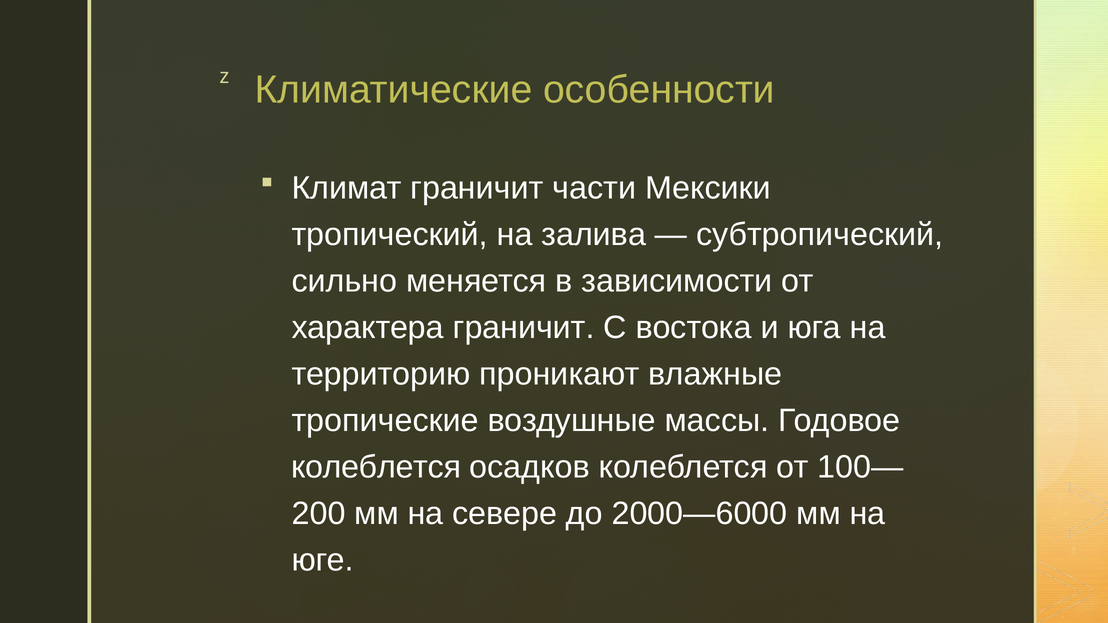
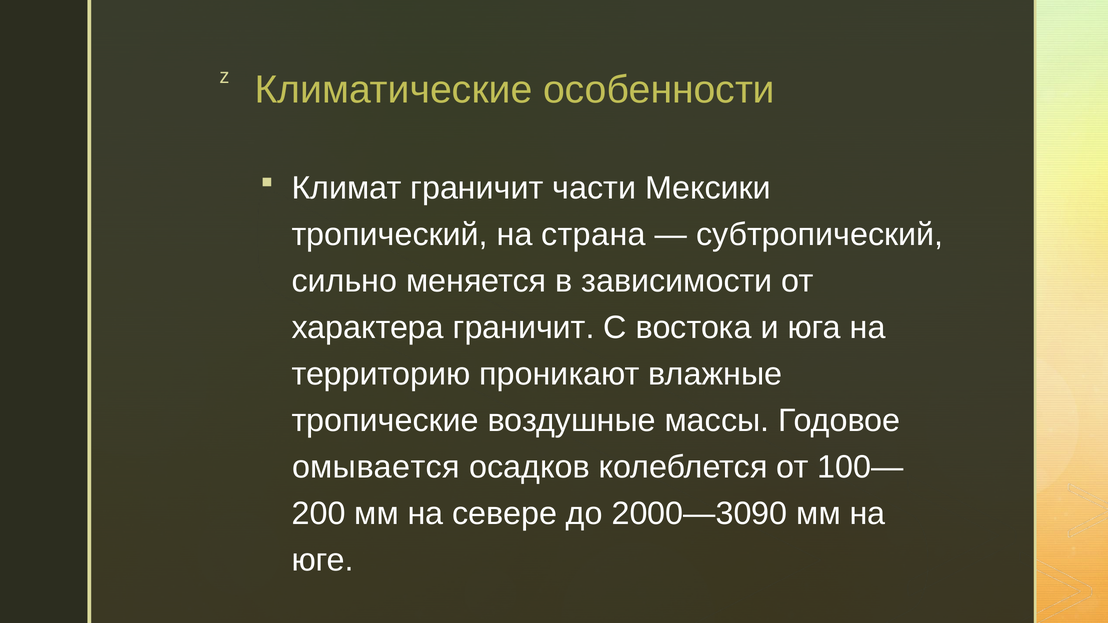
залива: залива -> страна
колеблется at (376, 467): колеблется -> омывается
2000—6000: 2000—6000 -> 2000—3090
